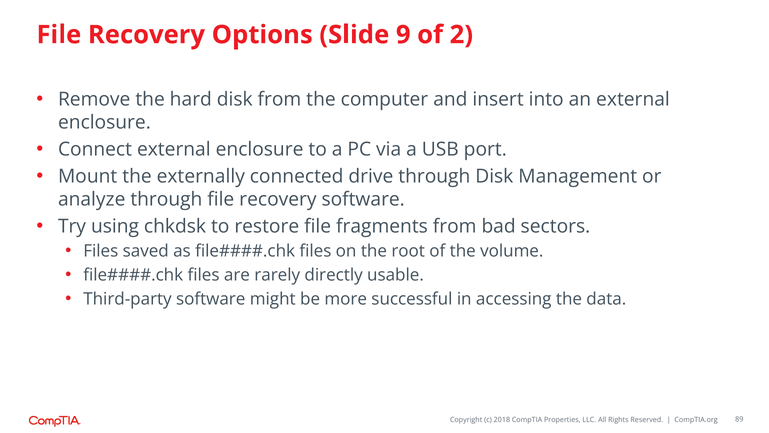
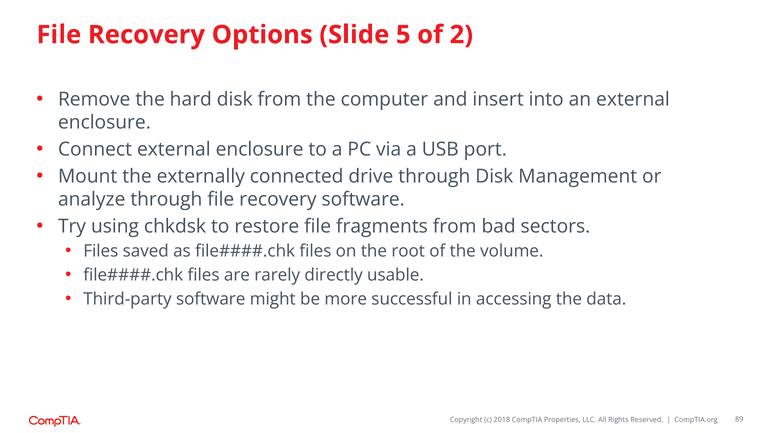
9: 9 -> 5
